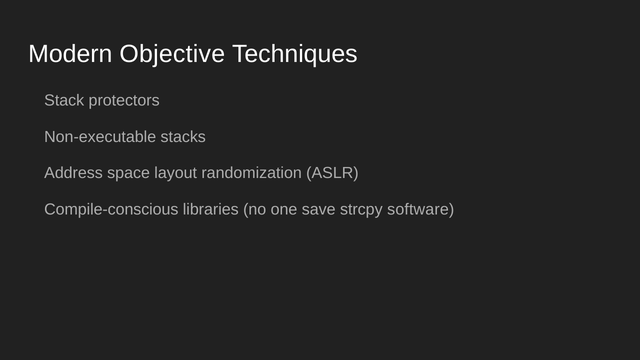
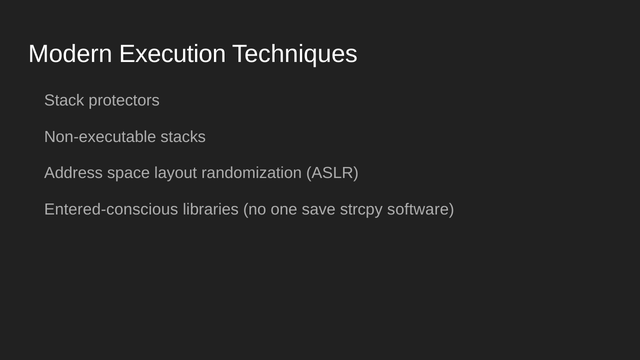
Objective: Objective -> Execution
Compile-conscious: Compile-conscious -> Entered-conscious
